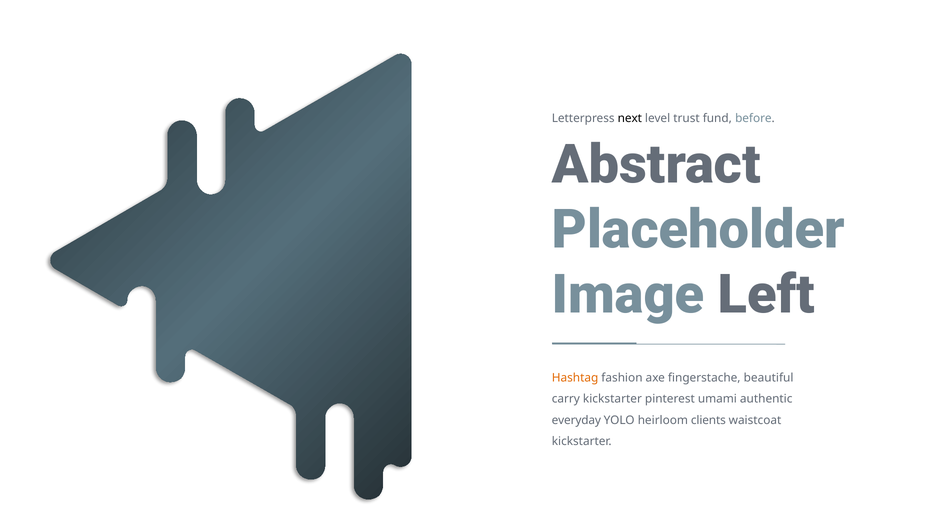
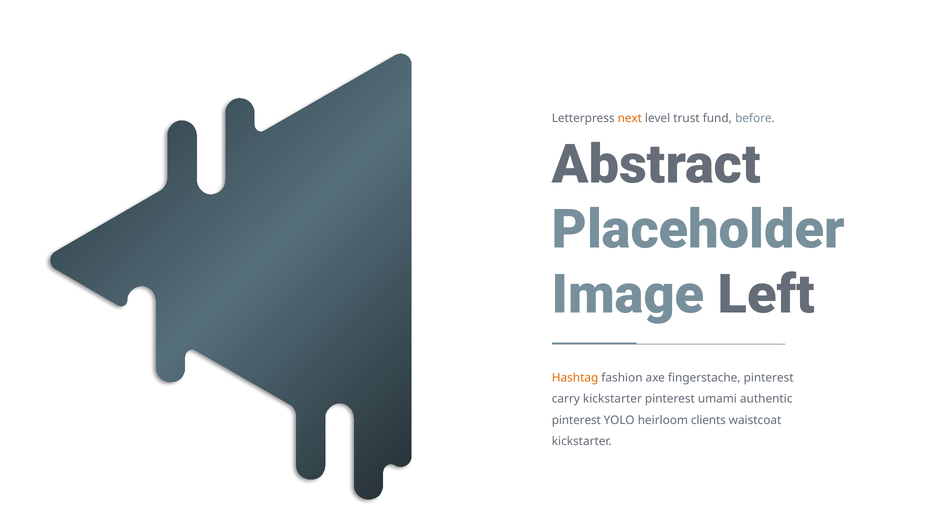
next colour: black -> orange
fingerstache beautiful: beautiful -> pinterest
everyday at (576, 421): everyday -> pinterest
